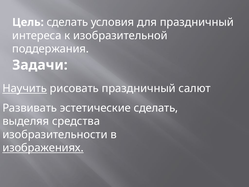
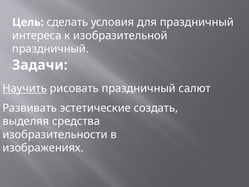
поддержания at (50, 49): поддержания -> праздничный
эстетические сделать: сделать -> создать
изображениях underline: present -> none
